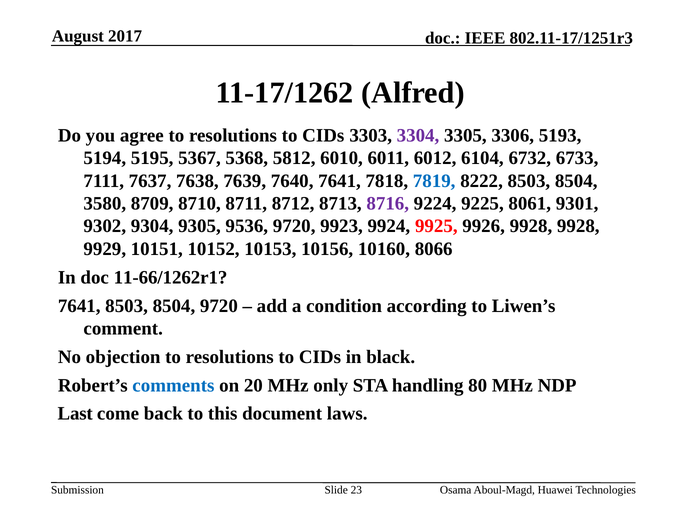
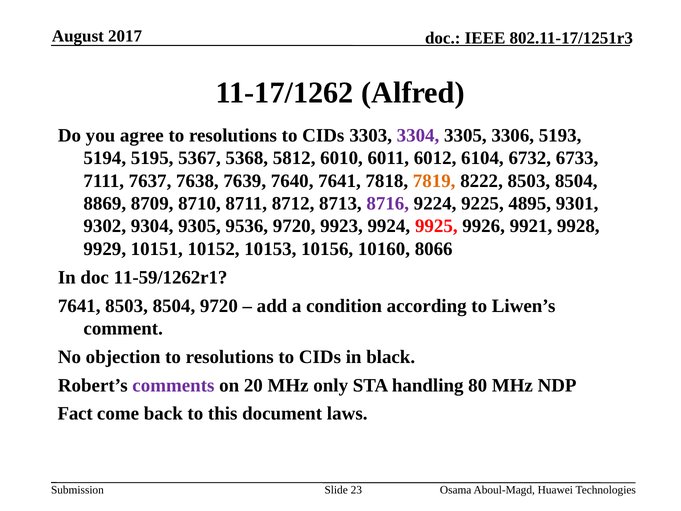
7819 colour: blue -> orange
3580: 3580 -> 8869
8061: 8061 -> 4895
9926 9928: 9928 -> 9921
11-66/1262r1: 11-66/1262r1 -> 11-59/1262r1
comments colour: blue -> purple
Last: Last -> Fact
